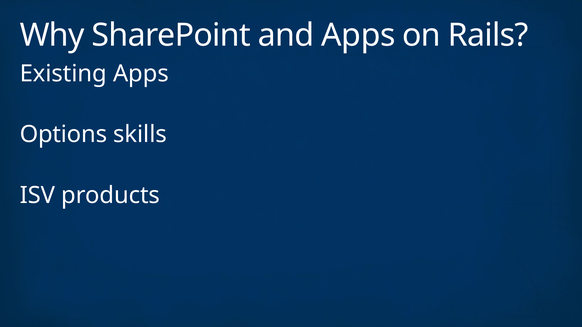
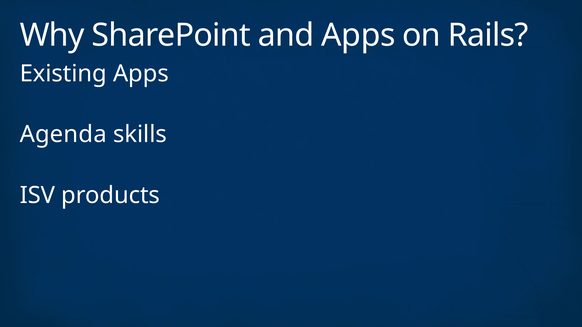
Options: Options -> Agenda
